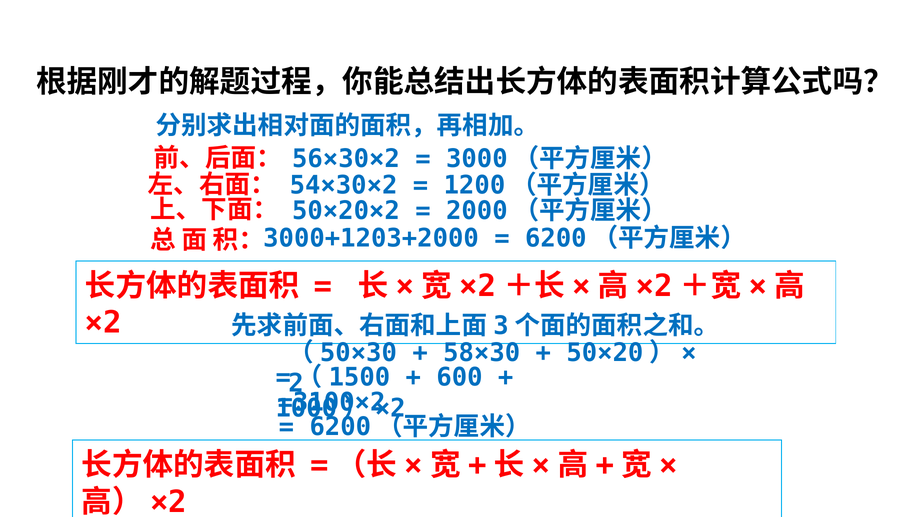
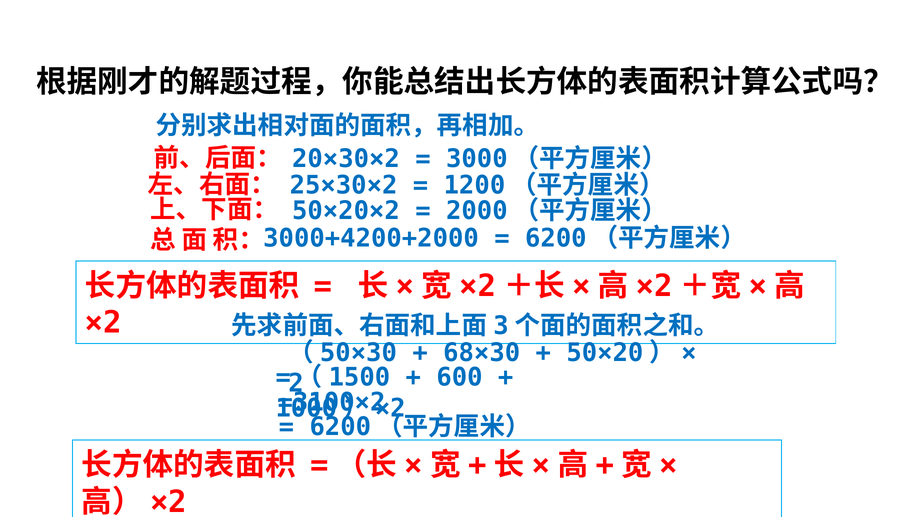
56×30×2: 56×30×2 -> 20×30×2
54×30×2: 54×30×2 -> 25×30×2
3000+1203+2000: 3000+1203+2000 -> 3000+4200+2000
58×30: 58×30 -> 68×30
